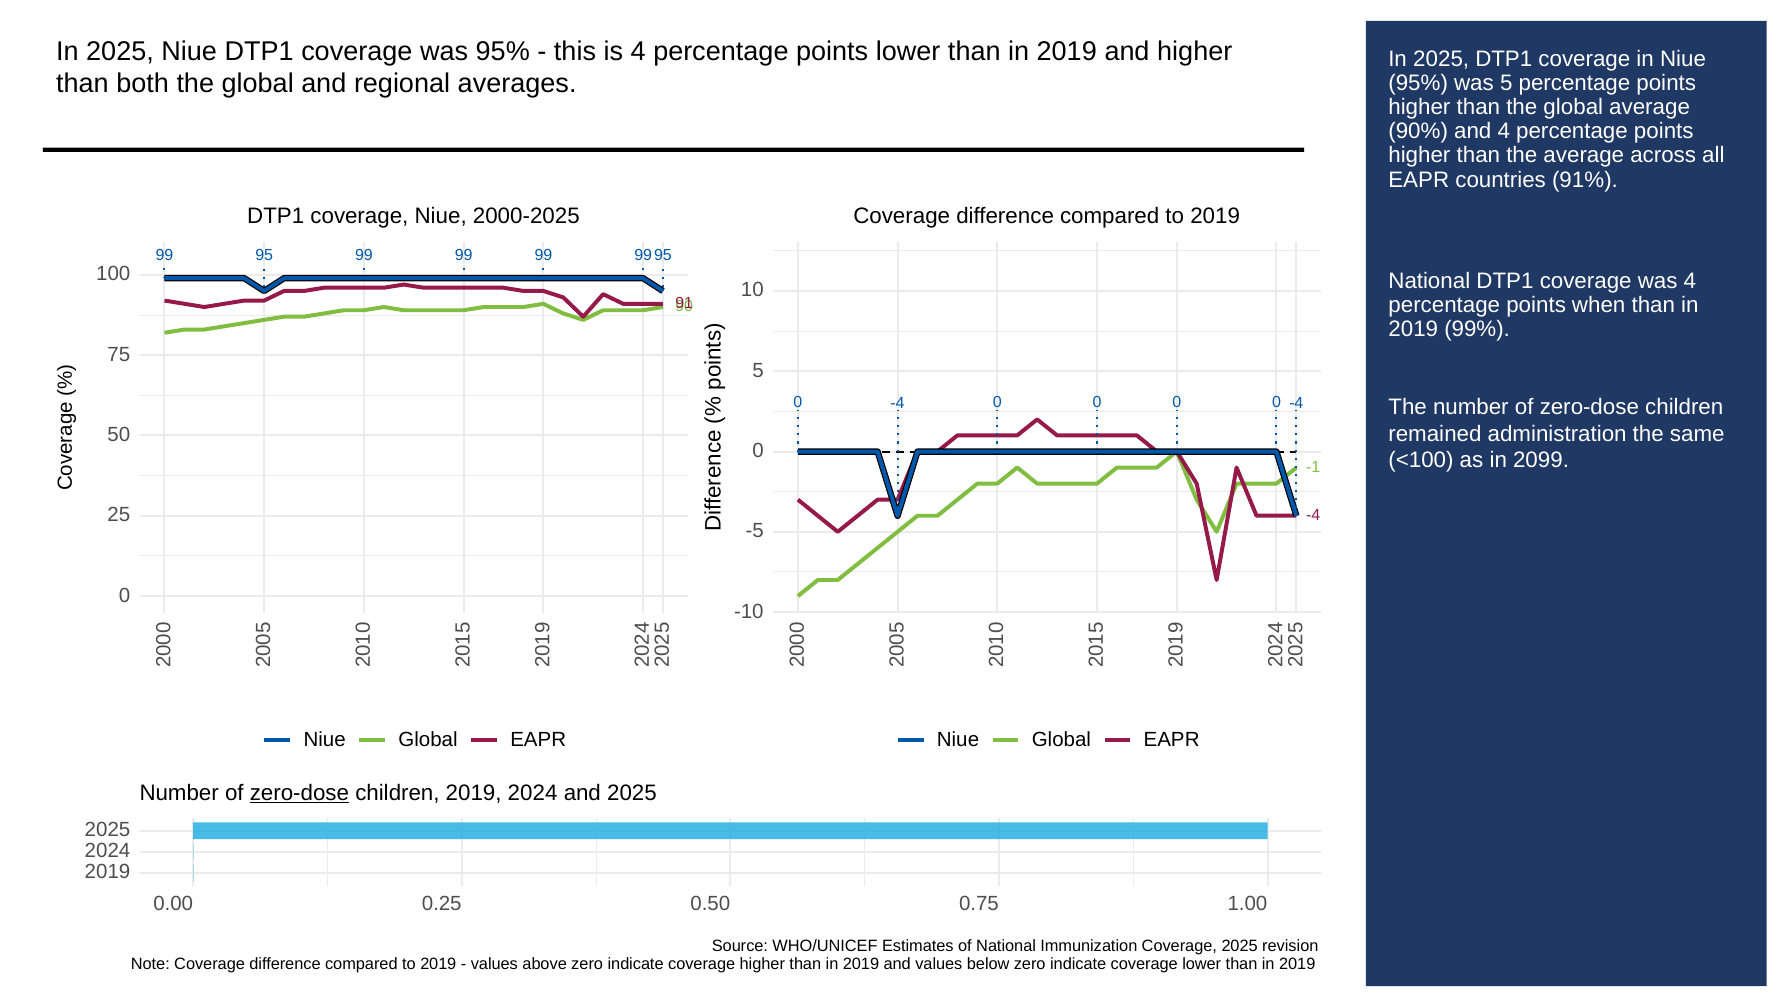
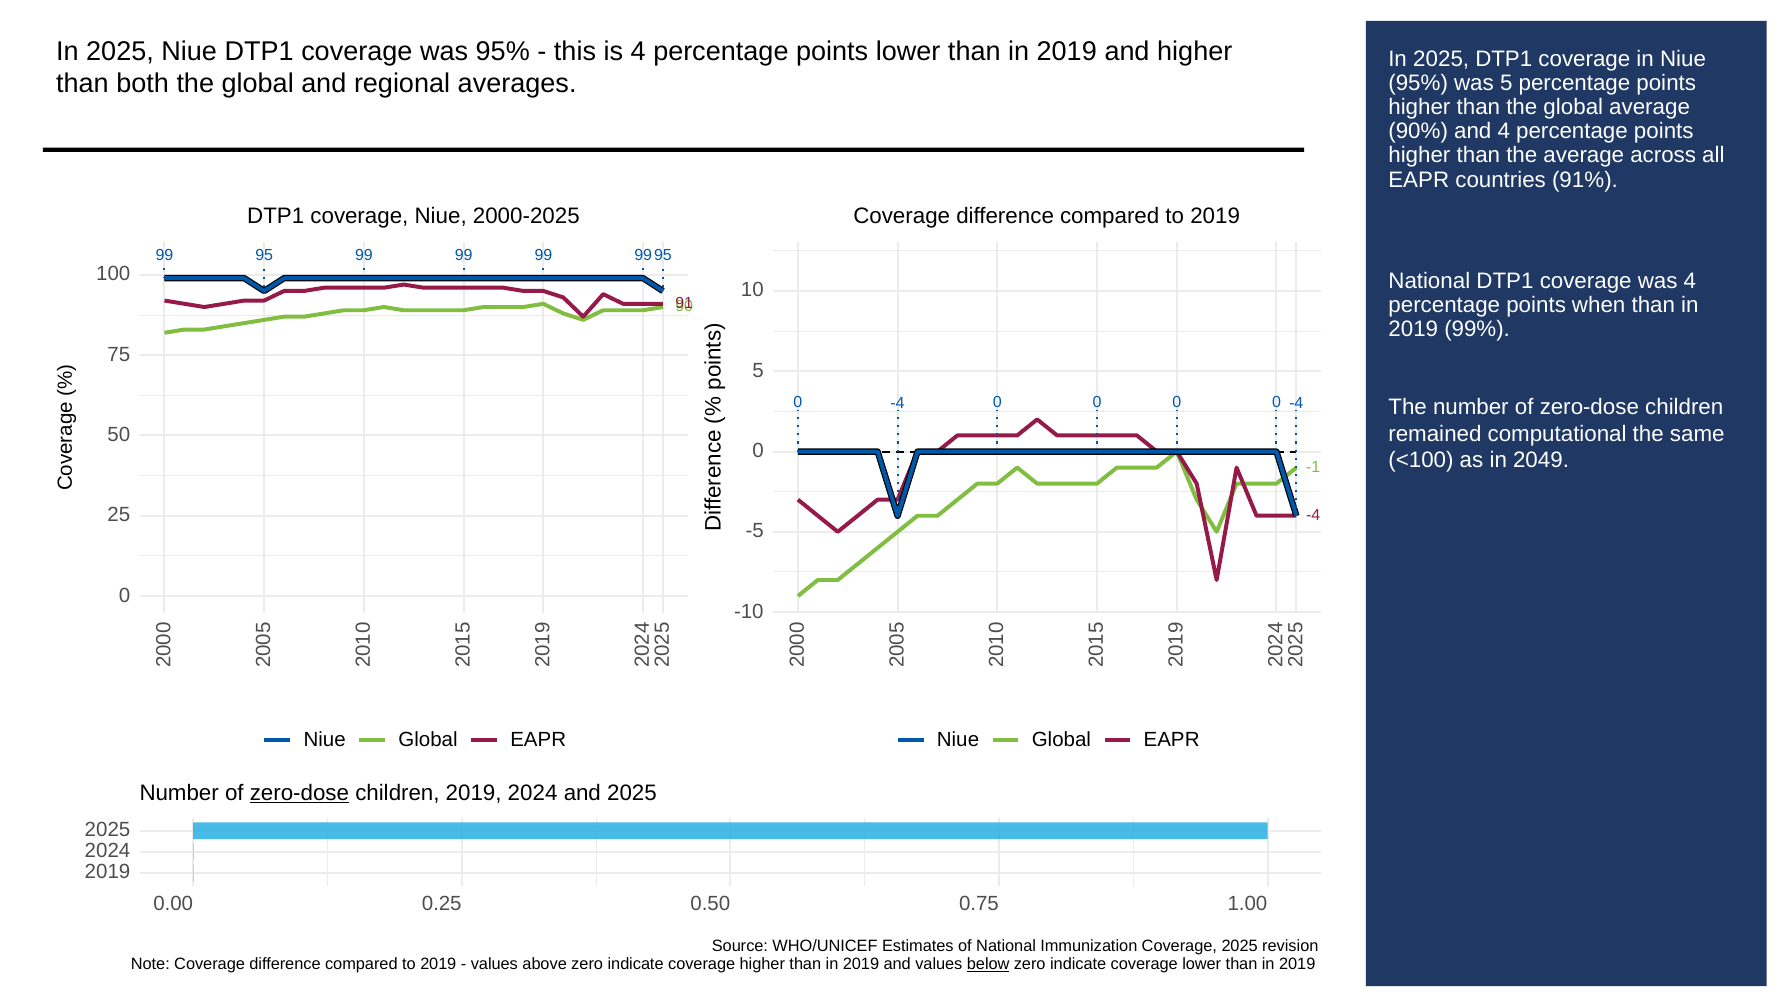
administration: administration -> computational
2099: 2099 -> 2049
below underline: none -> present
